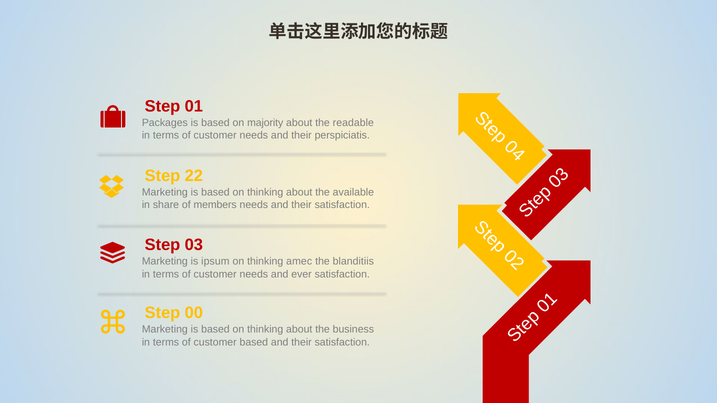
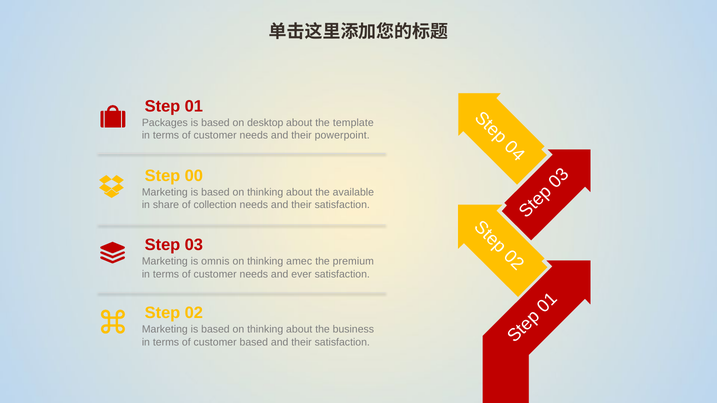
majority: majority -> desktop
readable: readable -> template
perspiciatis: perspiciatis -> powerpoint
22: 22 -> 00
members: members -> collection
ipsum: ipsum -> omnis
blanditiis: blanditiis -> premium
00: 00 -> 02
